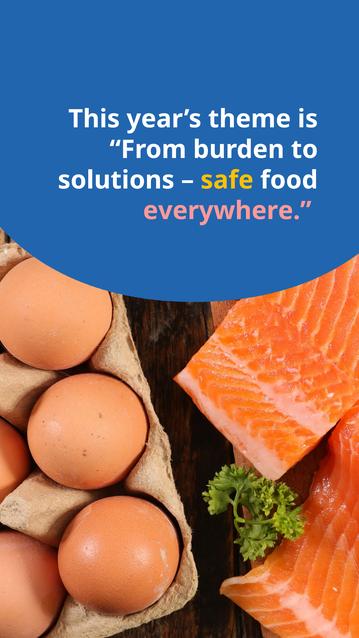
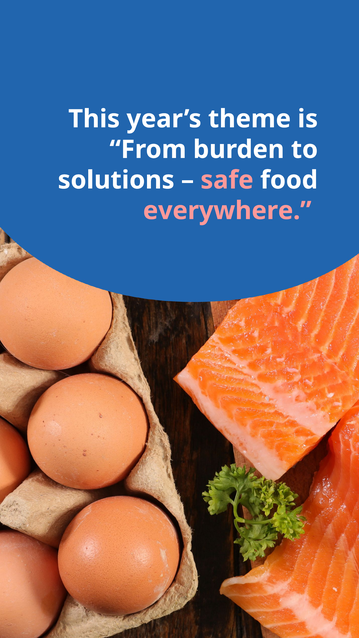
safe colour: yellow -> pink
